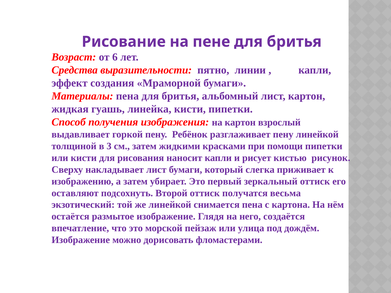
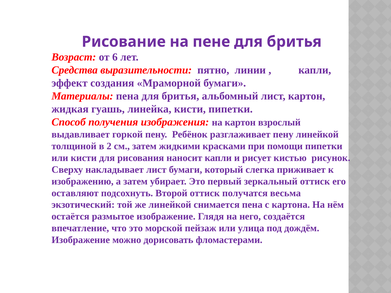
3: 3 -> 2
